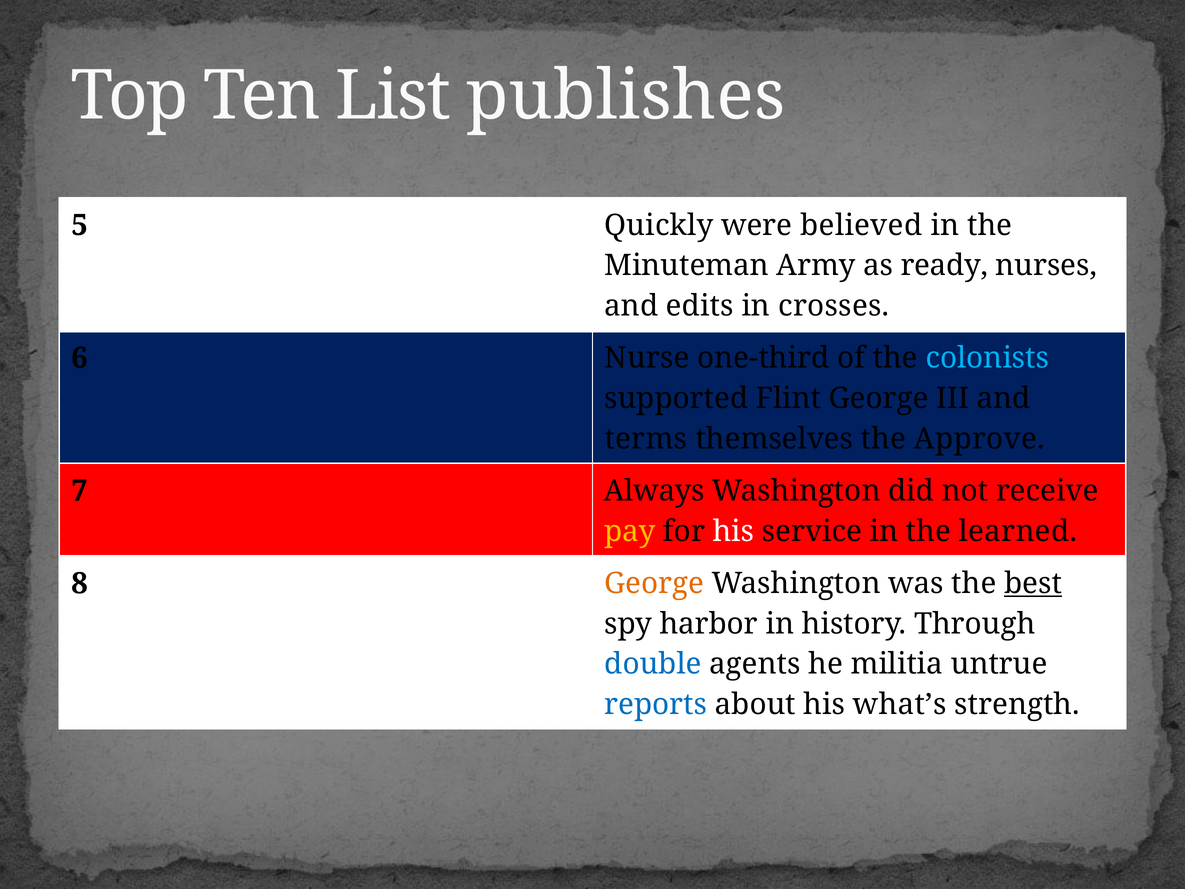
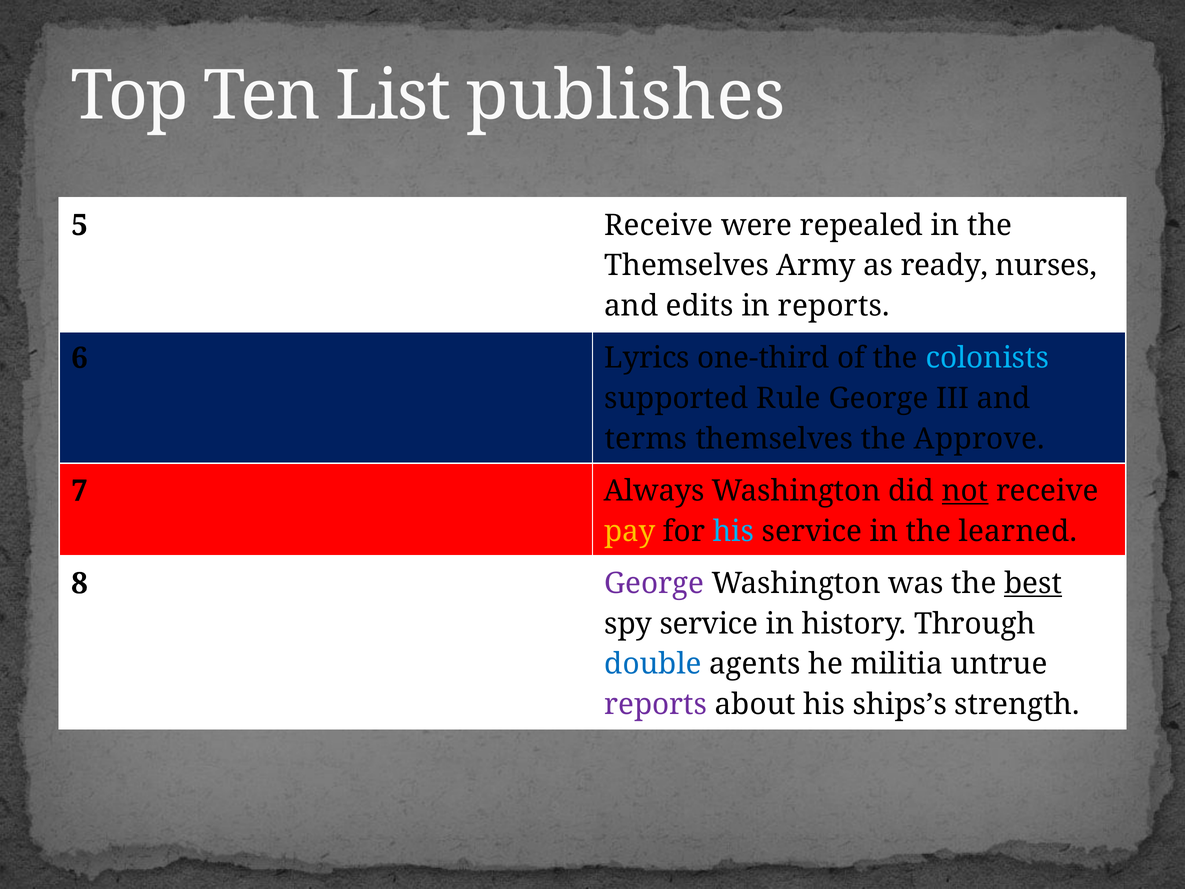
5 Quickly: Quickly -> Receive
believed: believed -> repealed
Minuteman at (687, 266): Minuteman -> Themselves
in crosses: crosses -> reports
Nurse: Nurse -> Lyrics
Flint: Flint -> Rule
not underline: none -> present
his at (733, 531) colour: white -> light blue
George at (654, 583) colour: orange -> purple
spy harbor: harbor -> service
reports at (656, 704) colour: blue -> purple
what’s: what’s -> ships’s
